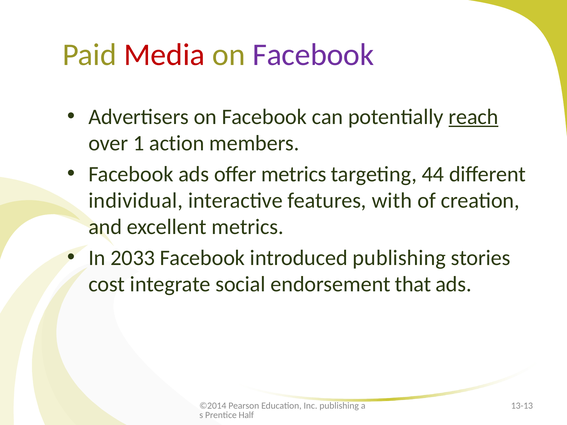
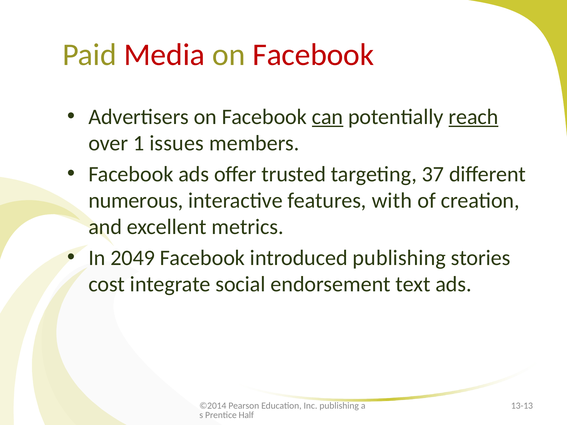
Facebook at (313, 55) colour: purple -> red
can underline: none -> present
action: action -> issues
offer metrics: metrics -> trusted
44: 44 -> 37
individual: individual -> numerous
2033: 2033 -> 2049
that: that -> text
